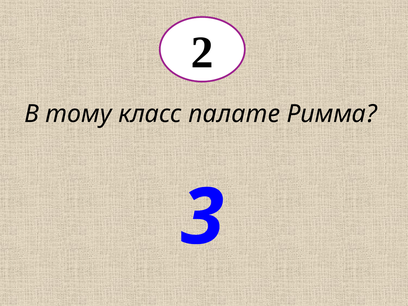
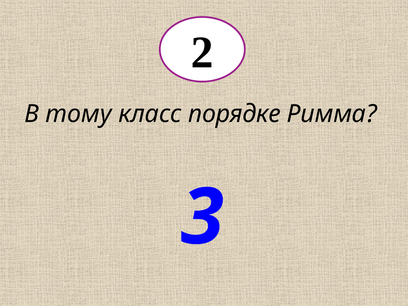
палате: палате -> порядке
